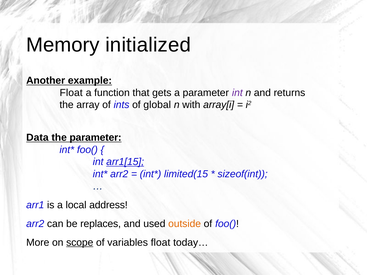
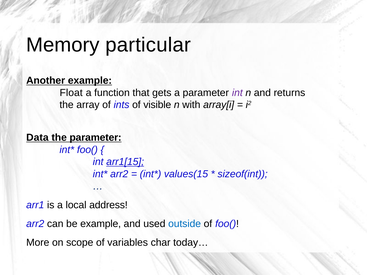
initialized: initialized -> particular
global: global -> visible
limited(15: limited(15 -> values(15
be replaces: replaces -> example
outside colour: orange -> blue
scope underline: present -> none
variables float: float -> char
